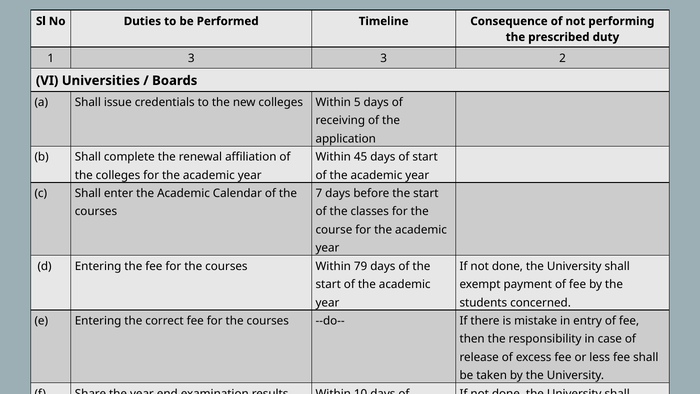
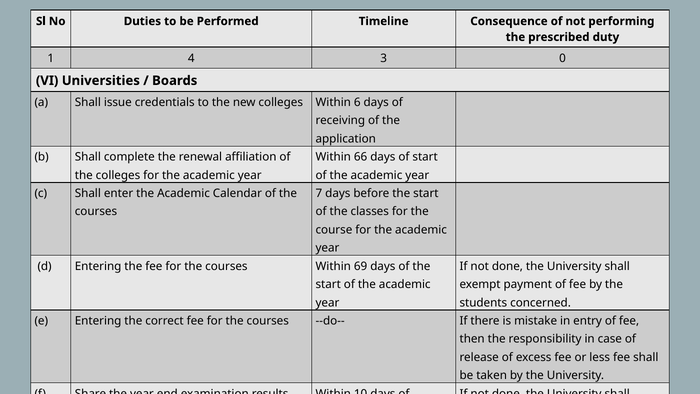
1 3: 3 -> 4
2: 2 -> 0
5: 5 -> 6
45: 45 -> 66
79: 79 -> 69
